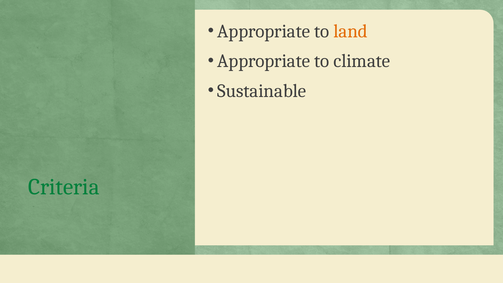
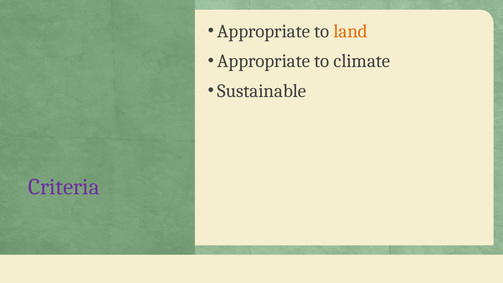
Criteria colour: green -> purple
